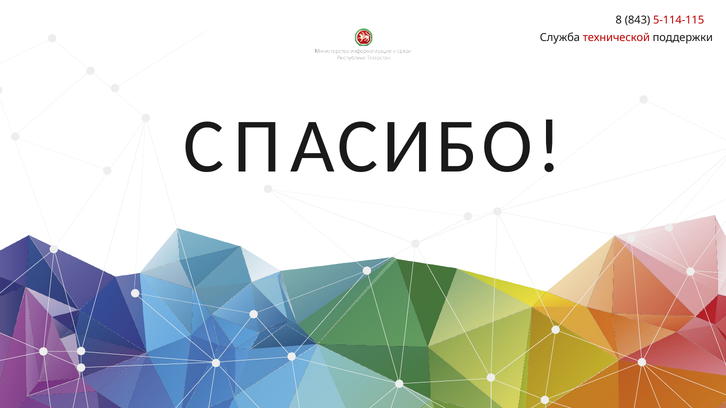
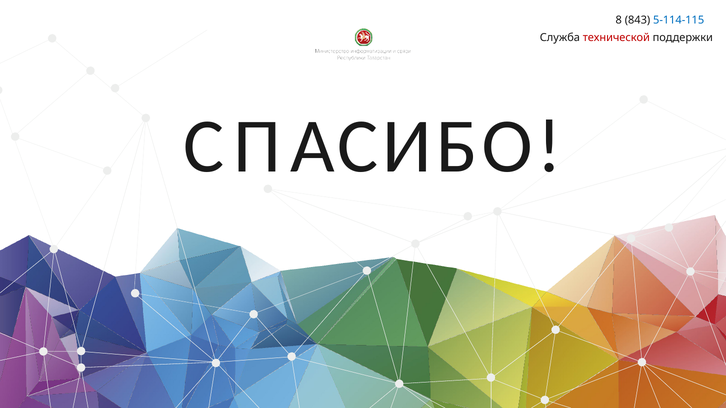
5-114-115 colour: red -> blue
